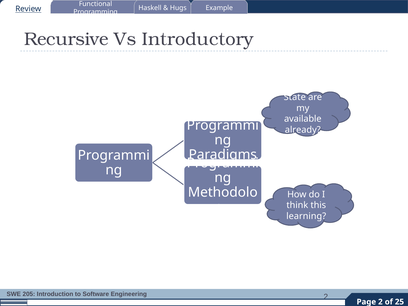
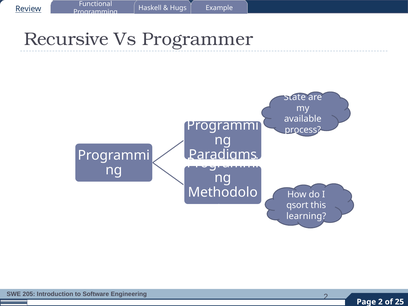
Introductory: Introductory -> Programmer
already: already -> process
think: think -> qsort
